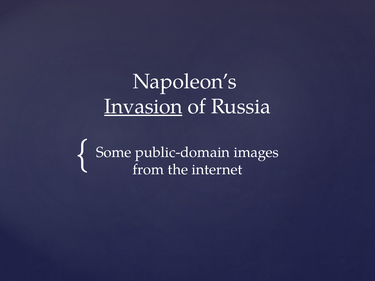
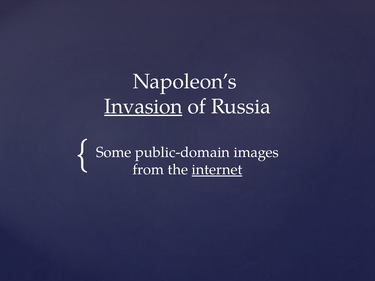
internet underline: none -> present
